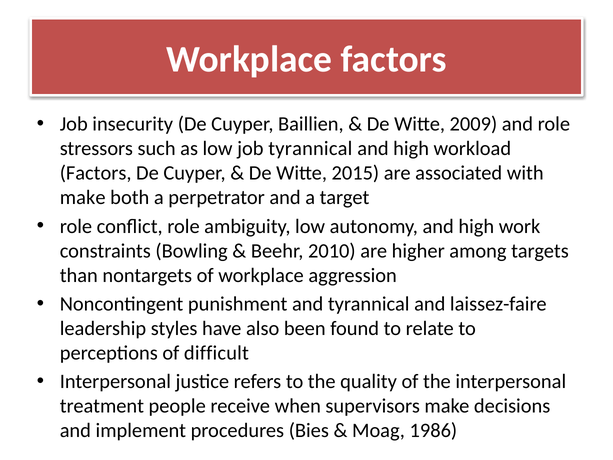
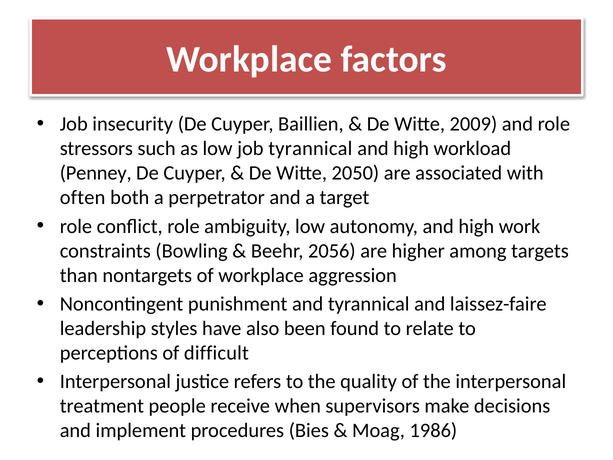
Factors at (96, 173): Factors -> Penney
2015: 2015 -> 2050
make at (83, 198): make -> often
2010: 2010 -> 2056
